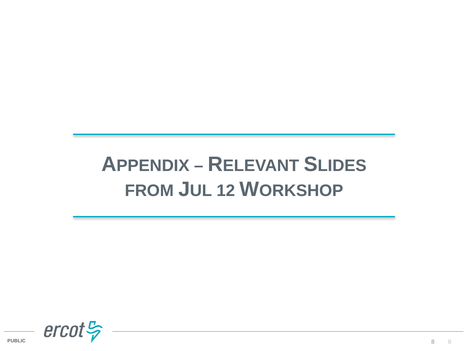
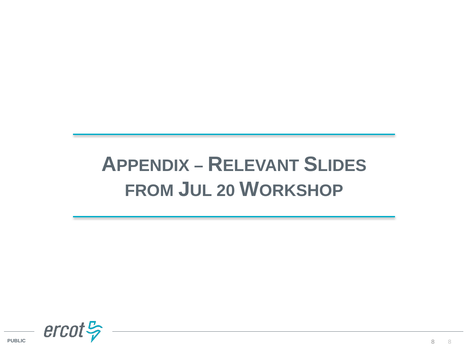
12: 12 -> 20
